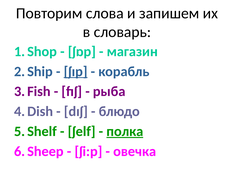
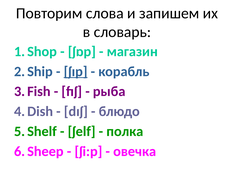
полка underline: present -> none
